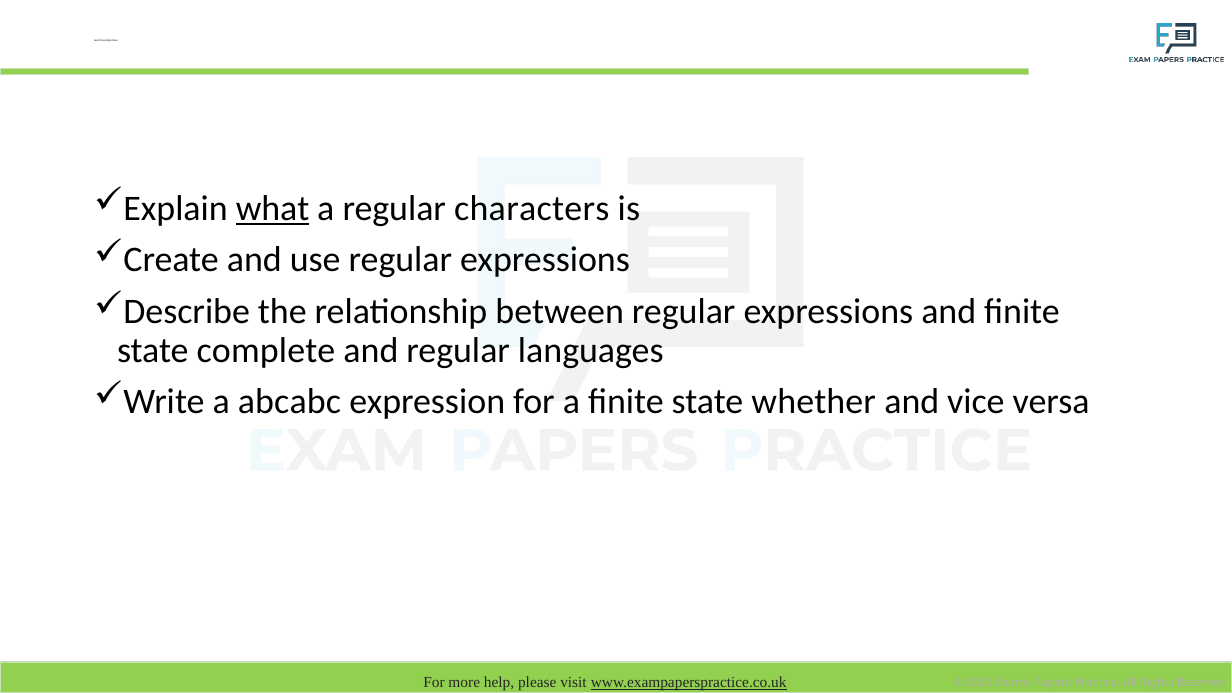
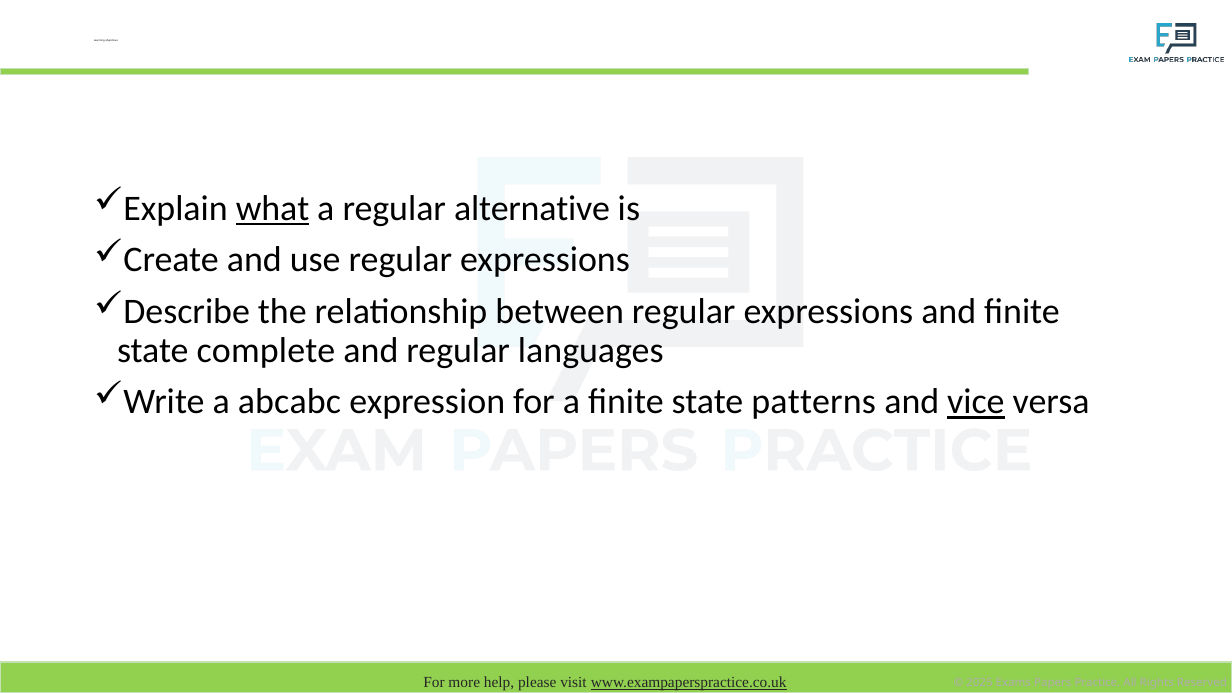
characters: characters -> alternative
whether: whether -> patterns
vice underline: none -> present
